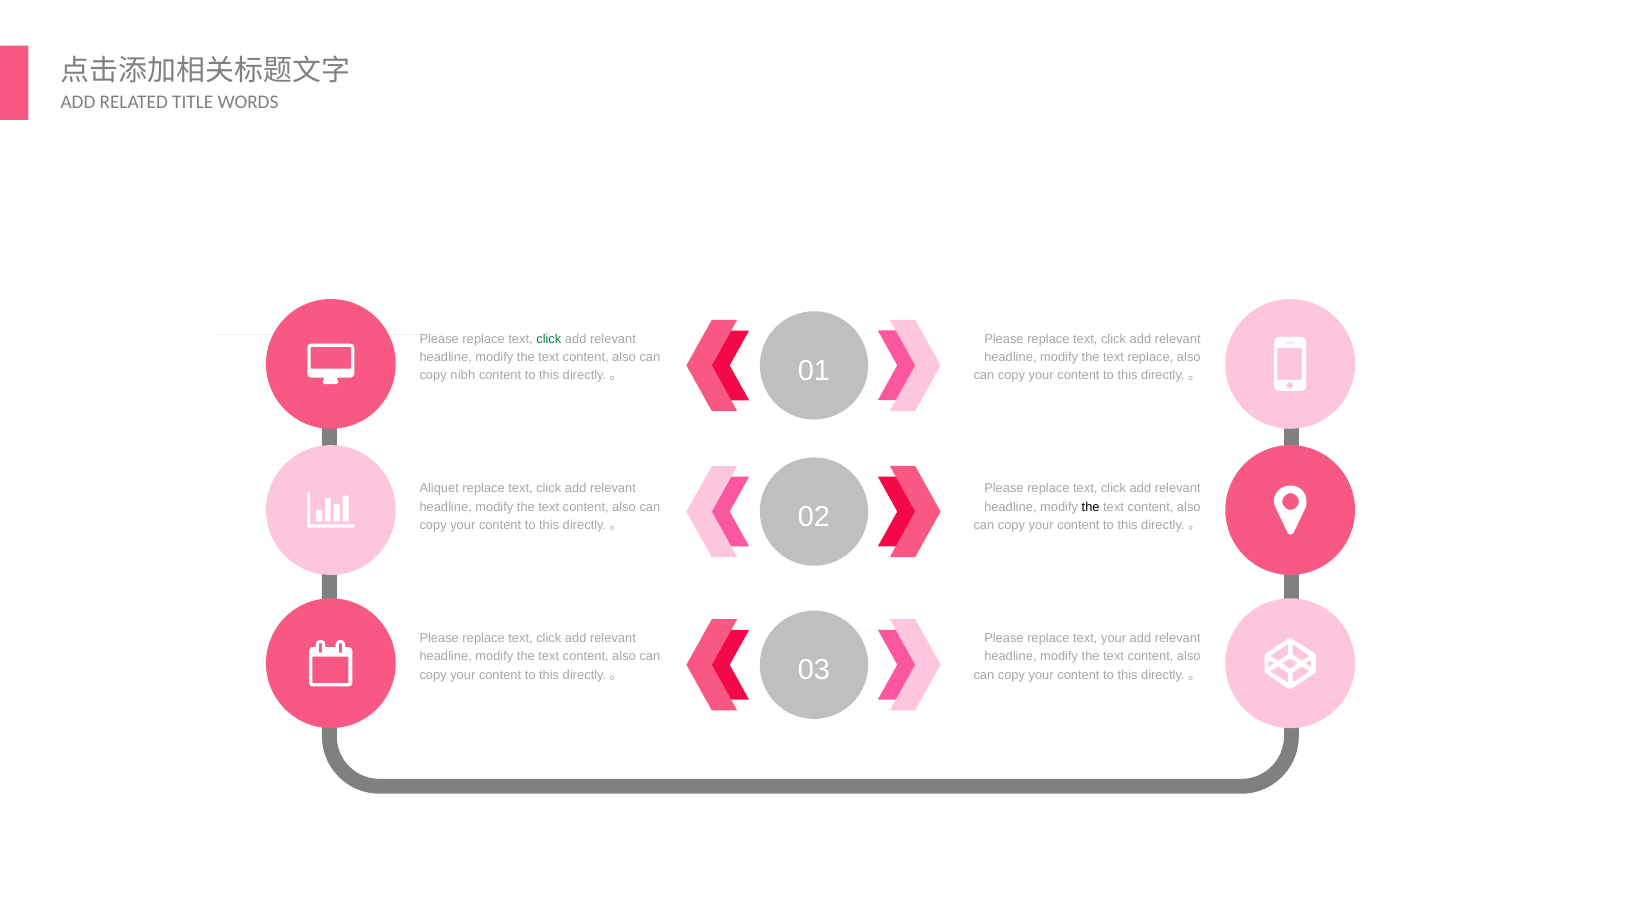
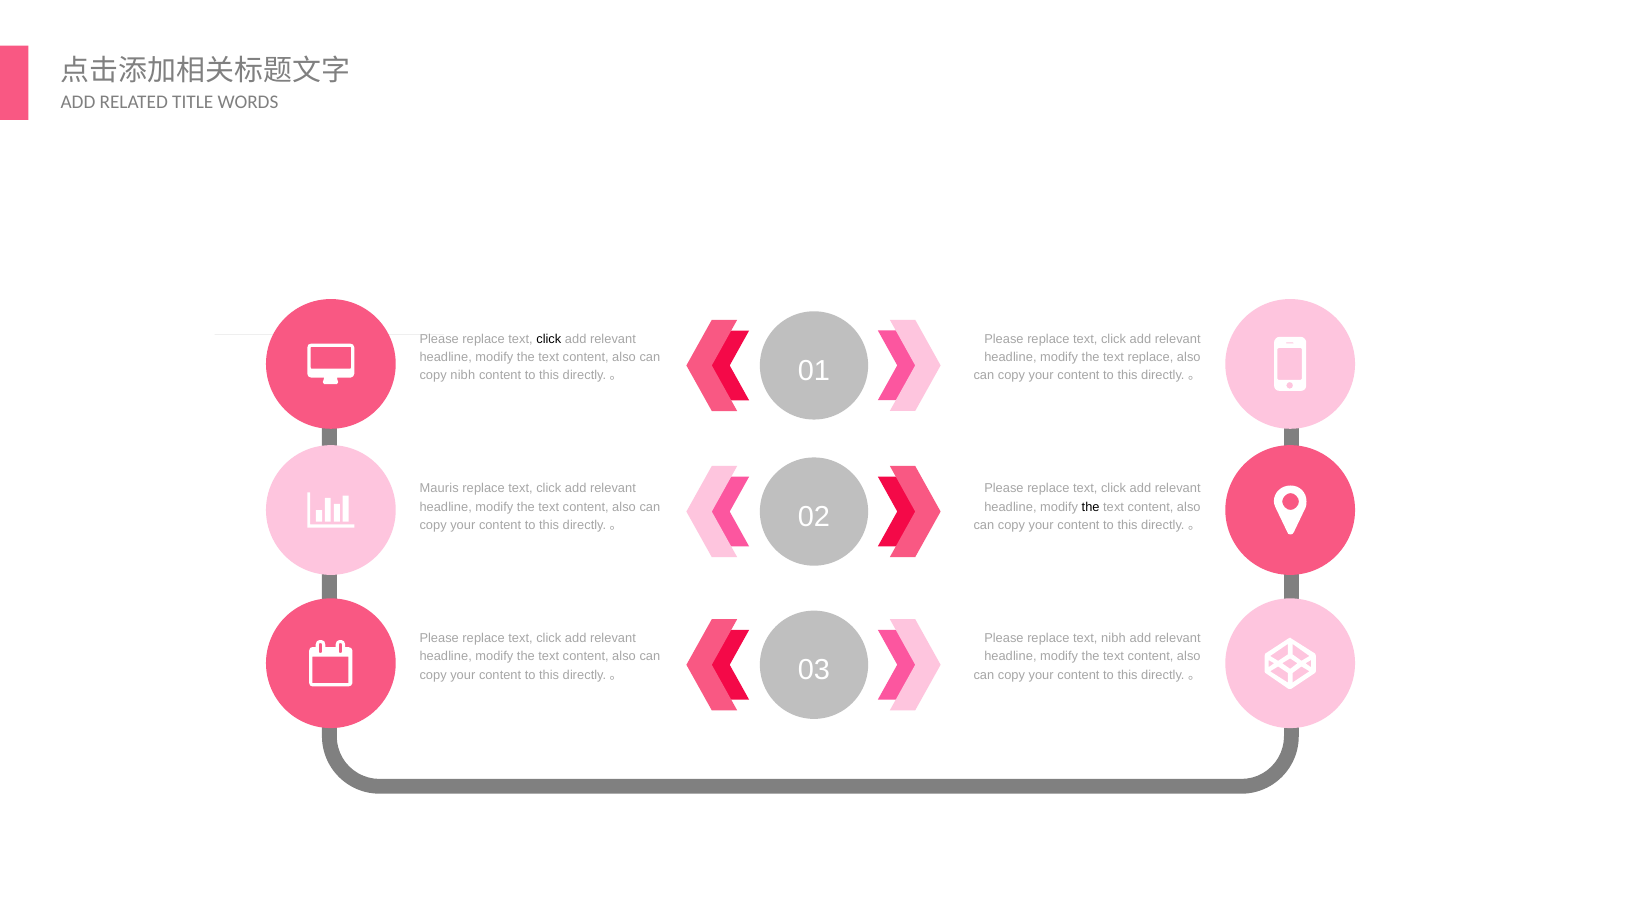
click at (549, 339) colour: green -> black
Aliquet: Aliquet -> Mauris
text your: your -> nibh
